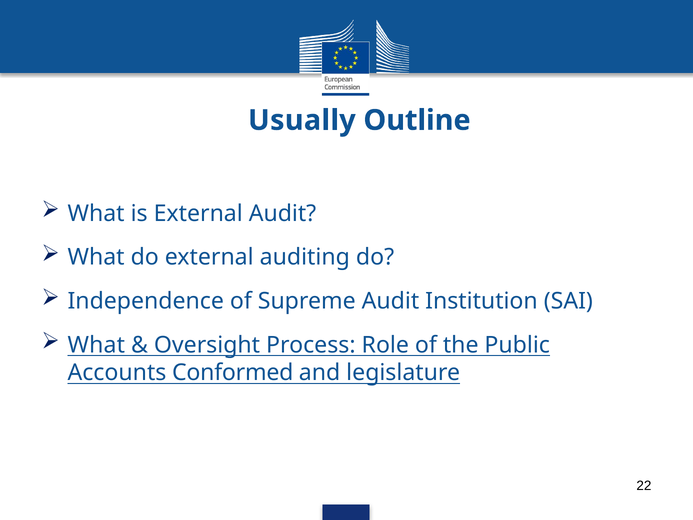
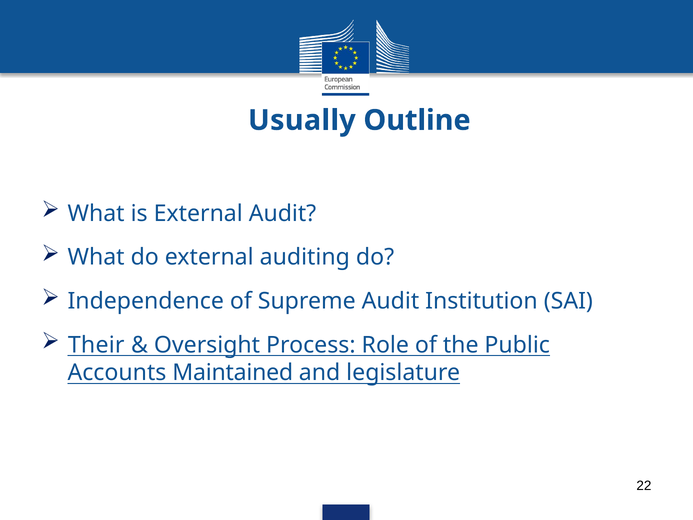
What at (96, 345): What -> Their
Conformed: Conformed -> Maintained
